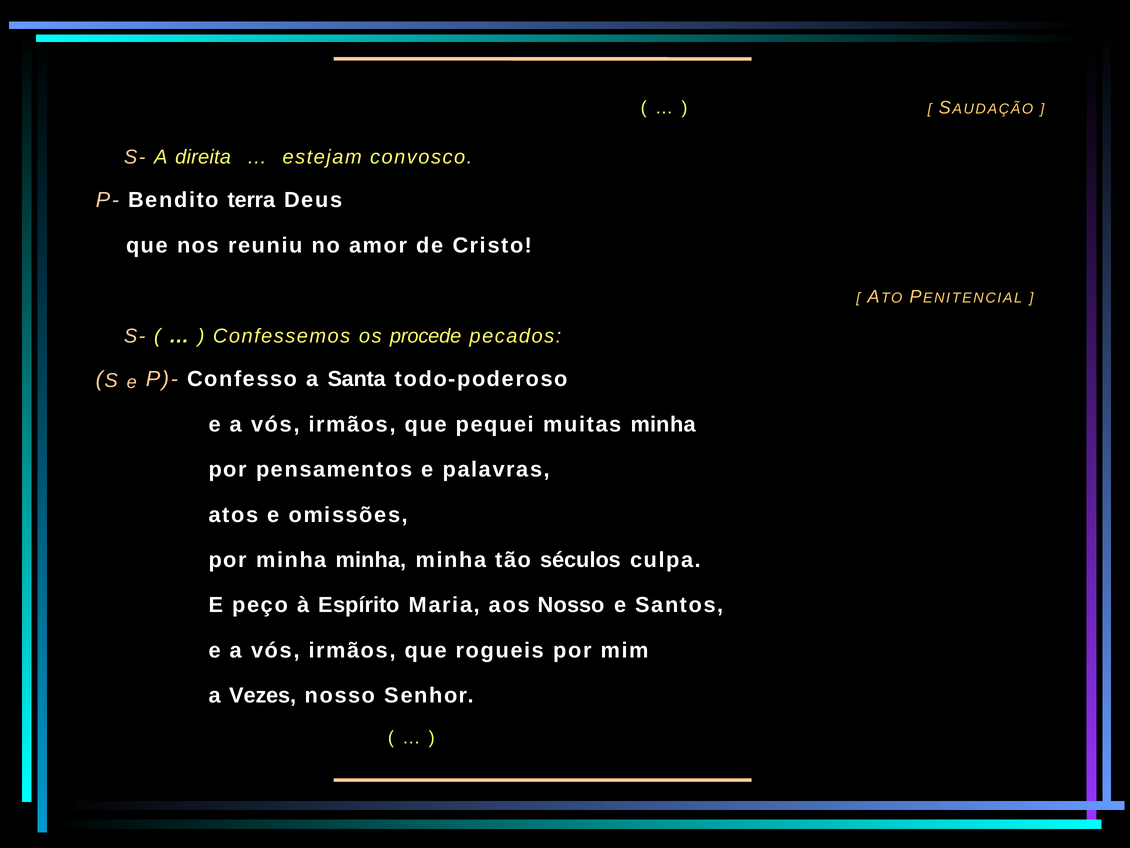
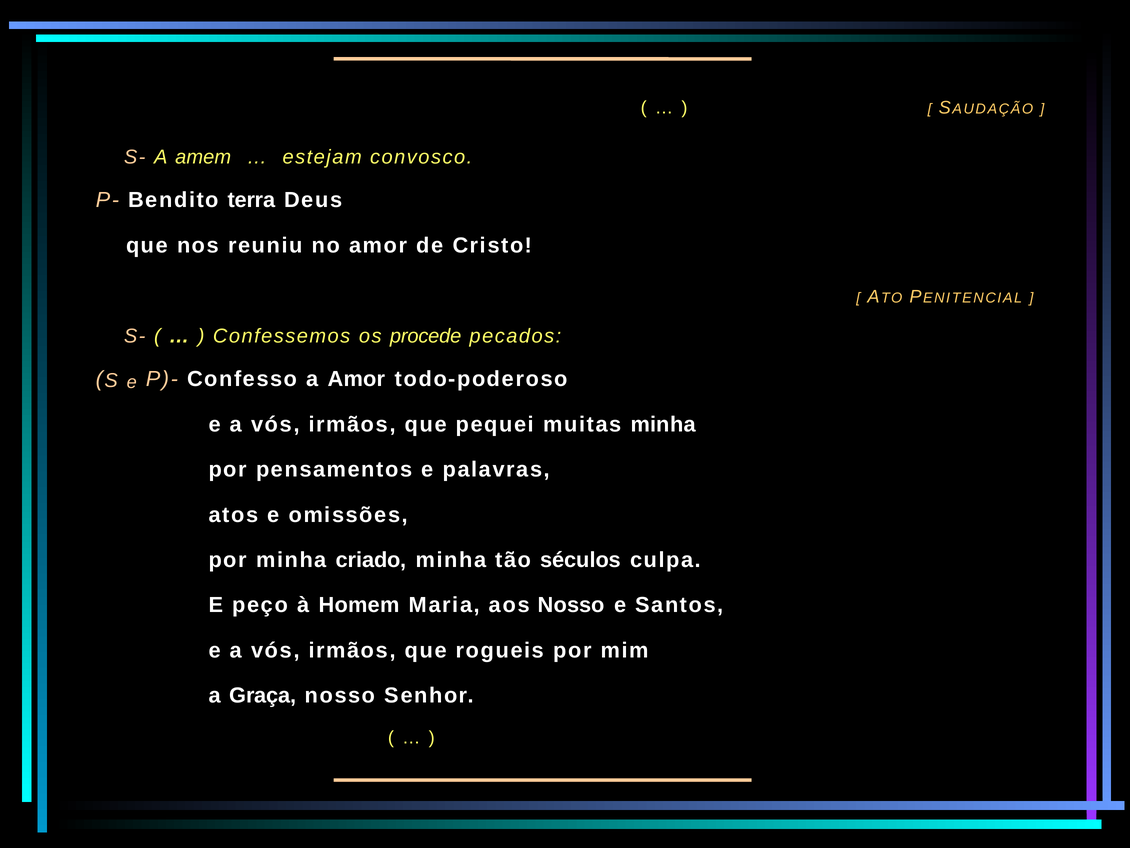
direita: direita -> amem
a Santa: Santa -> Amor
por minha minha: minha -> criado
Espírito: Espírito -> Homem
Vezes: Vezes -> Graça
